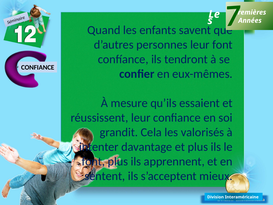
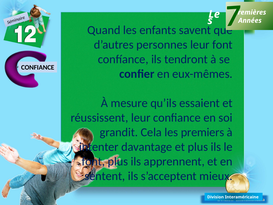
valorisés: valorisés -> premiers
